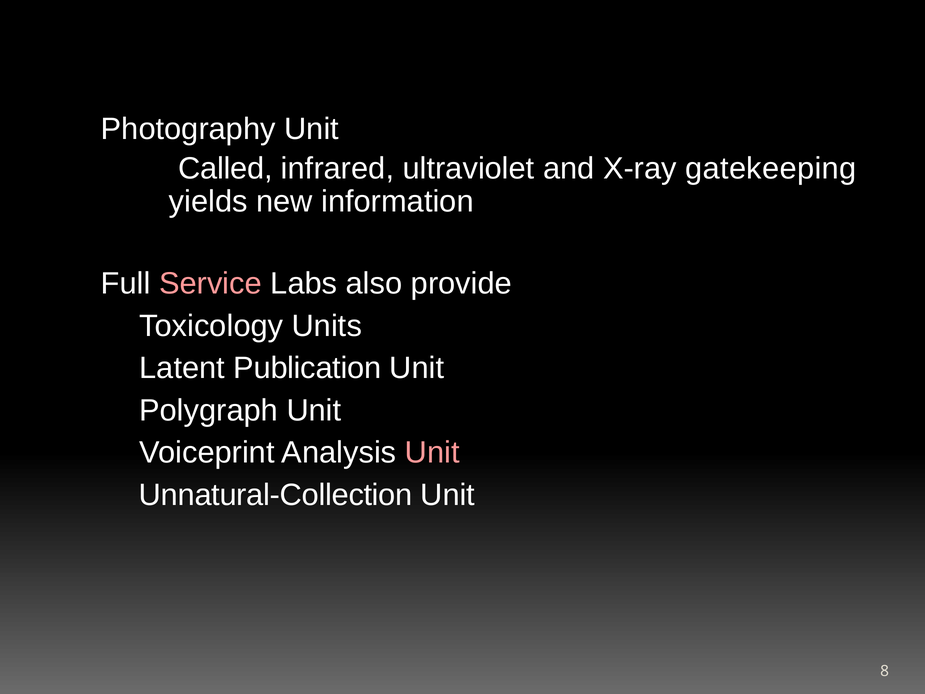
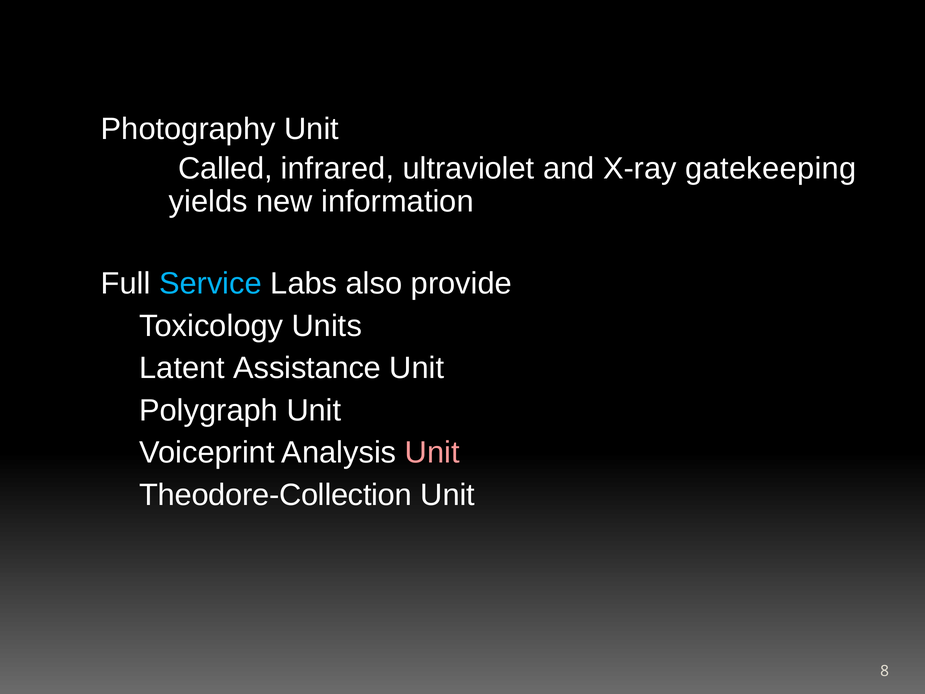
Service colour: pink -> light blue
Publication: Publication -> Assistance
Unnatural-Collection: Unnatural-Collection -> Theodore-Collection
